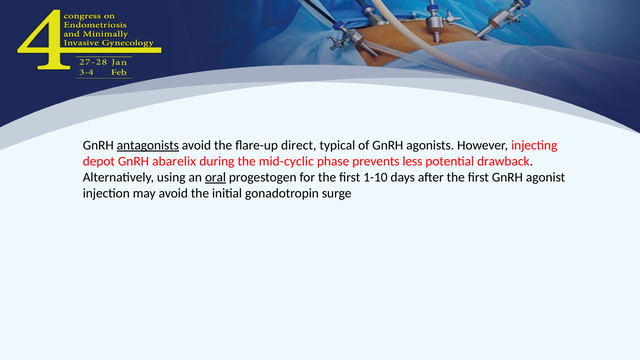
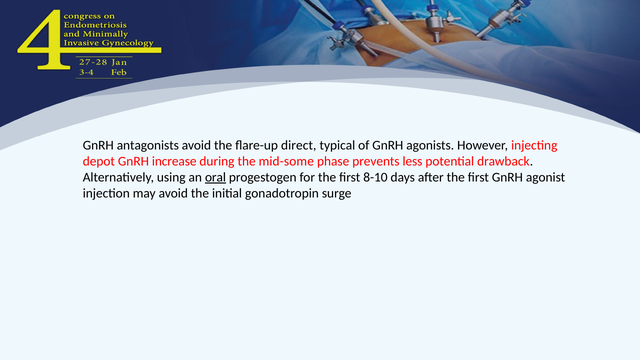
antagonists underline: present -> none
abarelix: abarelix -> increase
mid-cyclic: mid-cyclic -> mid-some
1-10: 1-10 -> 8-10
